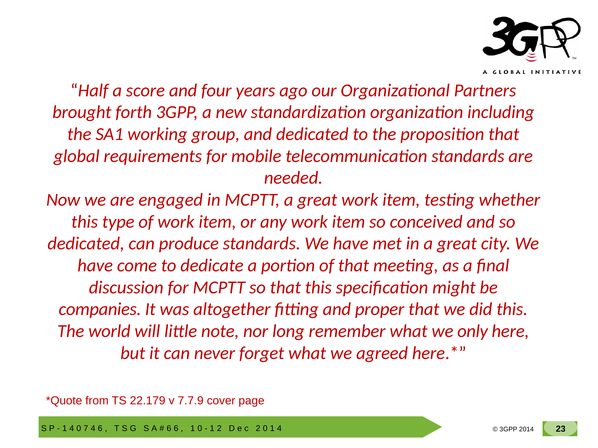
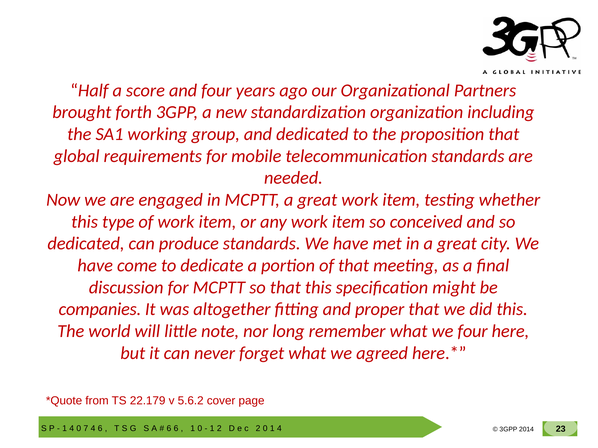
we only: only -> four
7.7.9: 7.7.9 -> 5.6.2
